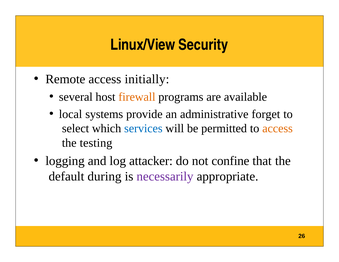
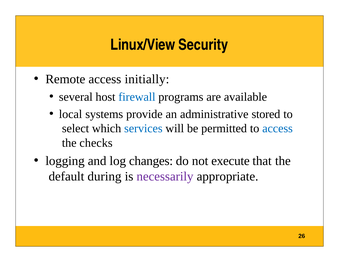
firewall colour: orange -> blue
forget: forget -> stored
access at (278, 128) colour: orange -> blue
testing: testing -> checks
attacker: attacker -> changes
confine: confine -> execute
